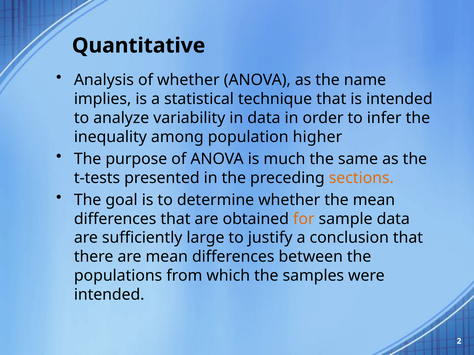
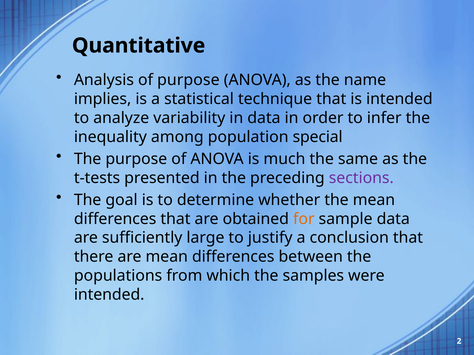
of whether: whether -> purpose
higher: higher -> special
sections colour: orange -> purple
